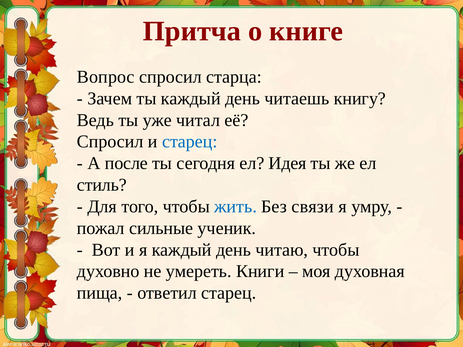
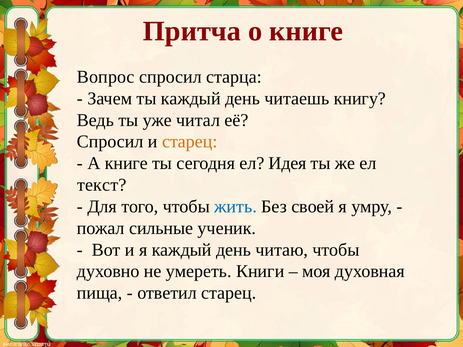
старец at (190, 142) colour: blue -> orange
А после: после -> книге
стиль: стиль -> текст
связи: связи -> своей
